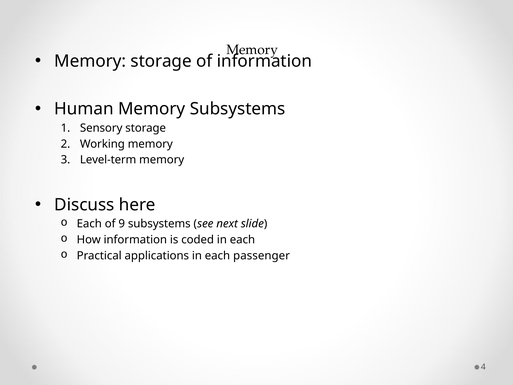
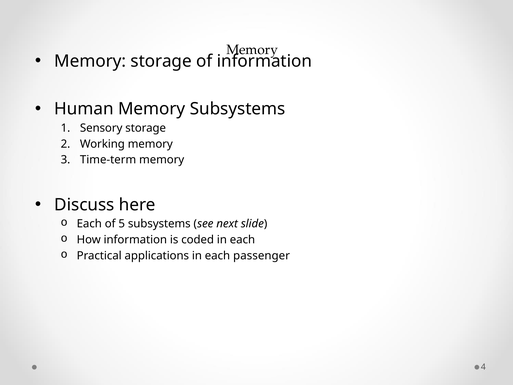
Level-term: Level-term -> Time-term
9: 9 -> 5
